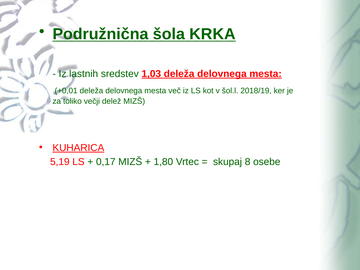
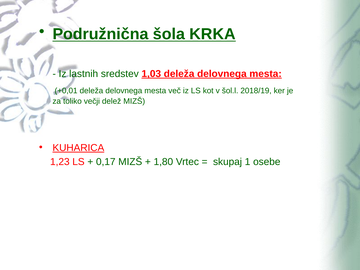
5,19: 5,19 -> 1,23
8: 8 -> 1
